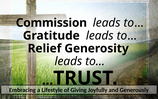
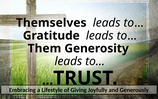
Commission: Commission -> Themselves
Relief: Relief -> Them
